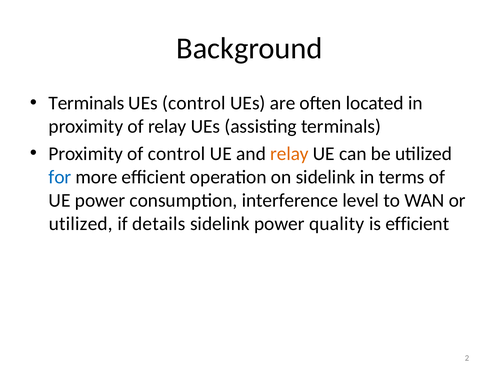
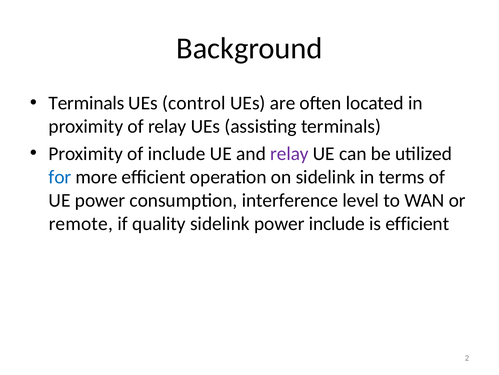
of control: control -> include
relay at (289, 153) colour: orange -> purple
utilized at (81, 223): utilized -> remote
details: details -> quality
power quality: quality -> include
